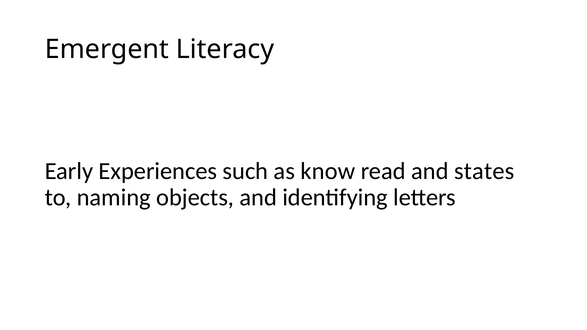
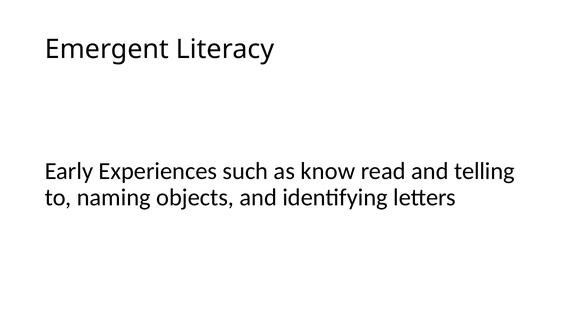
states: states -> telling
